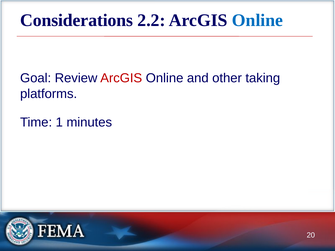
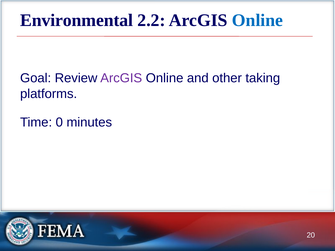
Considerations: Considerations -> Environmental
ArcGIS at (121, 78) colour: red -> purple
1: 1 -> 0
